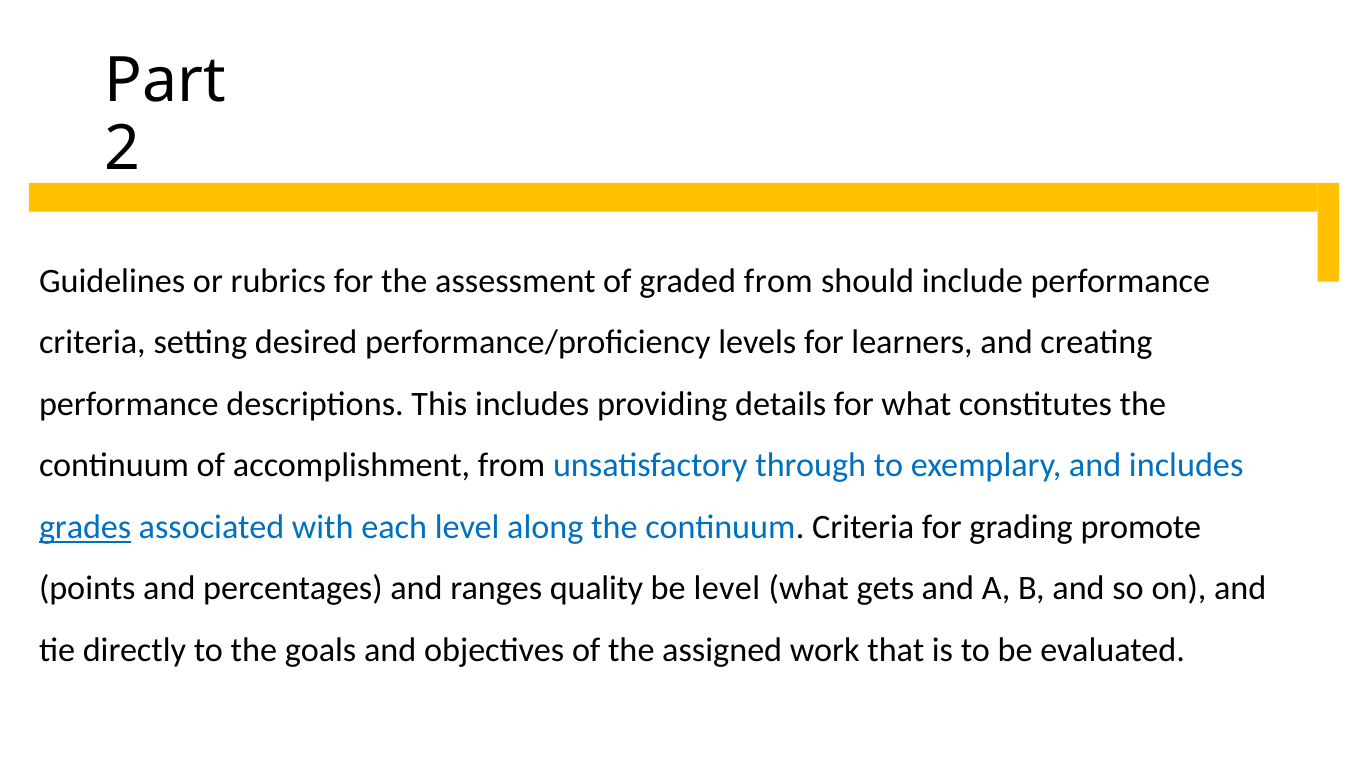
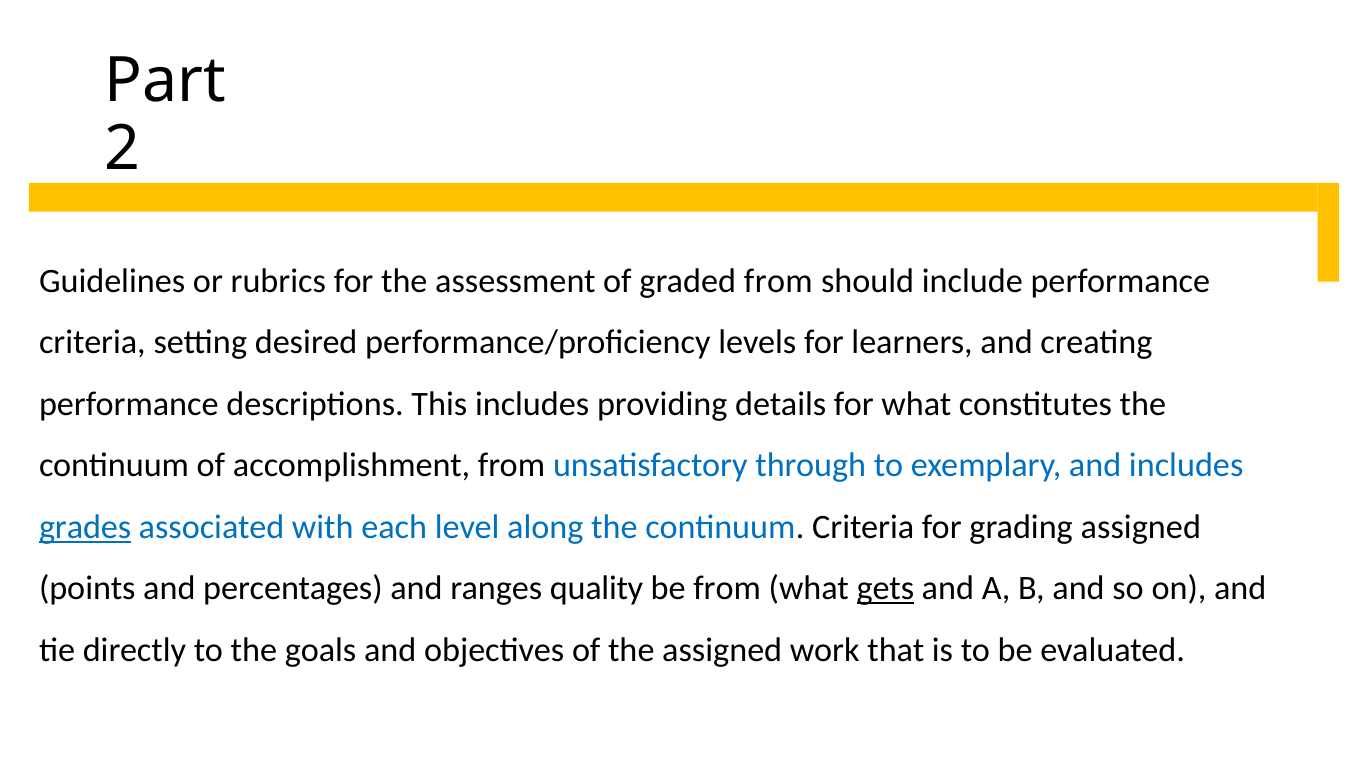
grading promote: promote -> assigned
be level: level -> from
gets underline: none -> present
